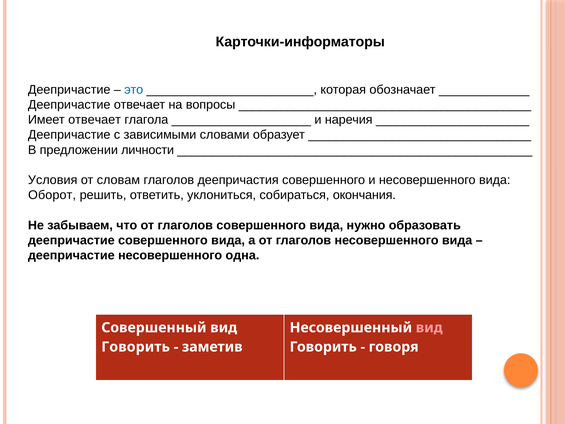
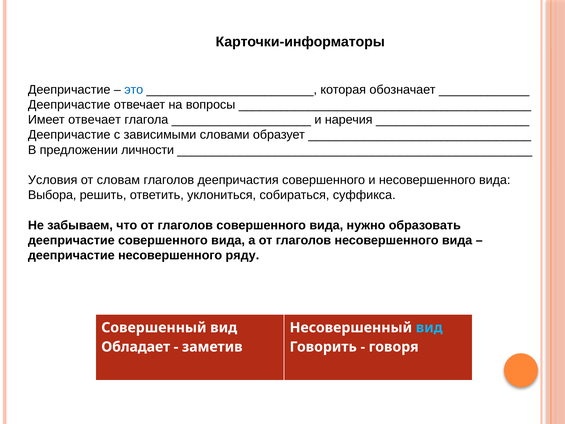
Оборот: Оборот -> Выбора
окончания: окончания -> суффикса
одна: одна -> ряду
вид at (429, 327) colour: pink -> light blue
Говорить at (136, 347): Говорить -> Обладает
